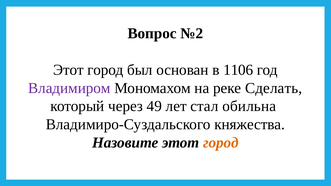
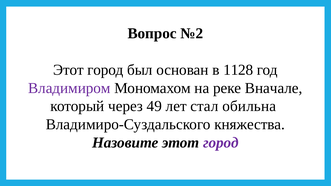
1106: 1106 -> 1128
Сделать: Сделать -> Вначале
город at (221, 143) colour: orange -> purple
